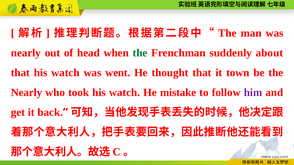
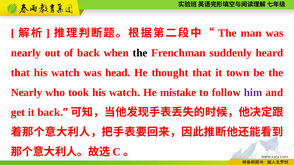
of head: head -> back
the at (140, 53) colour: green -> black
about: about -> heard
went: went -> head
